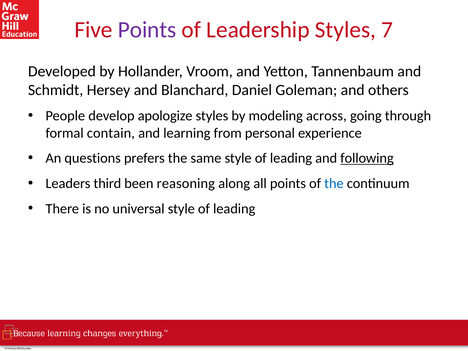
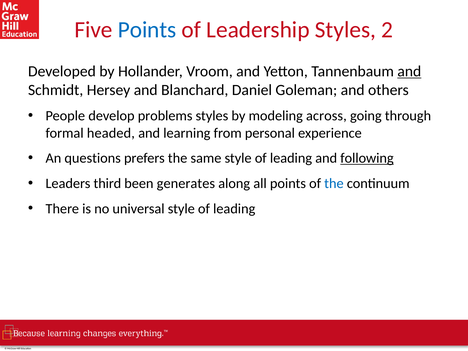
Points at (147, 30) colour: purple -> blue
7: 7 -> 2
and at (409, 71) underline: none -> present
apologize: apologize -> problems
contain: contain -> headed
reasoning: reasoning -> generates
